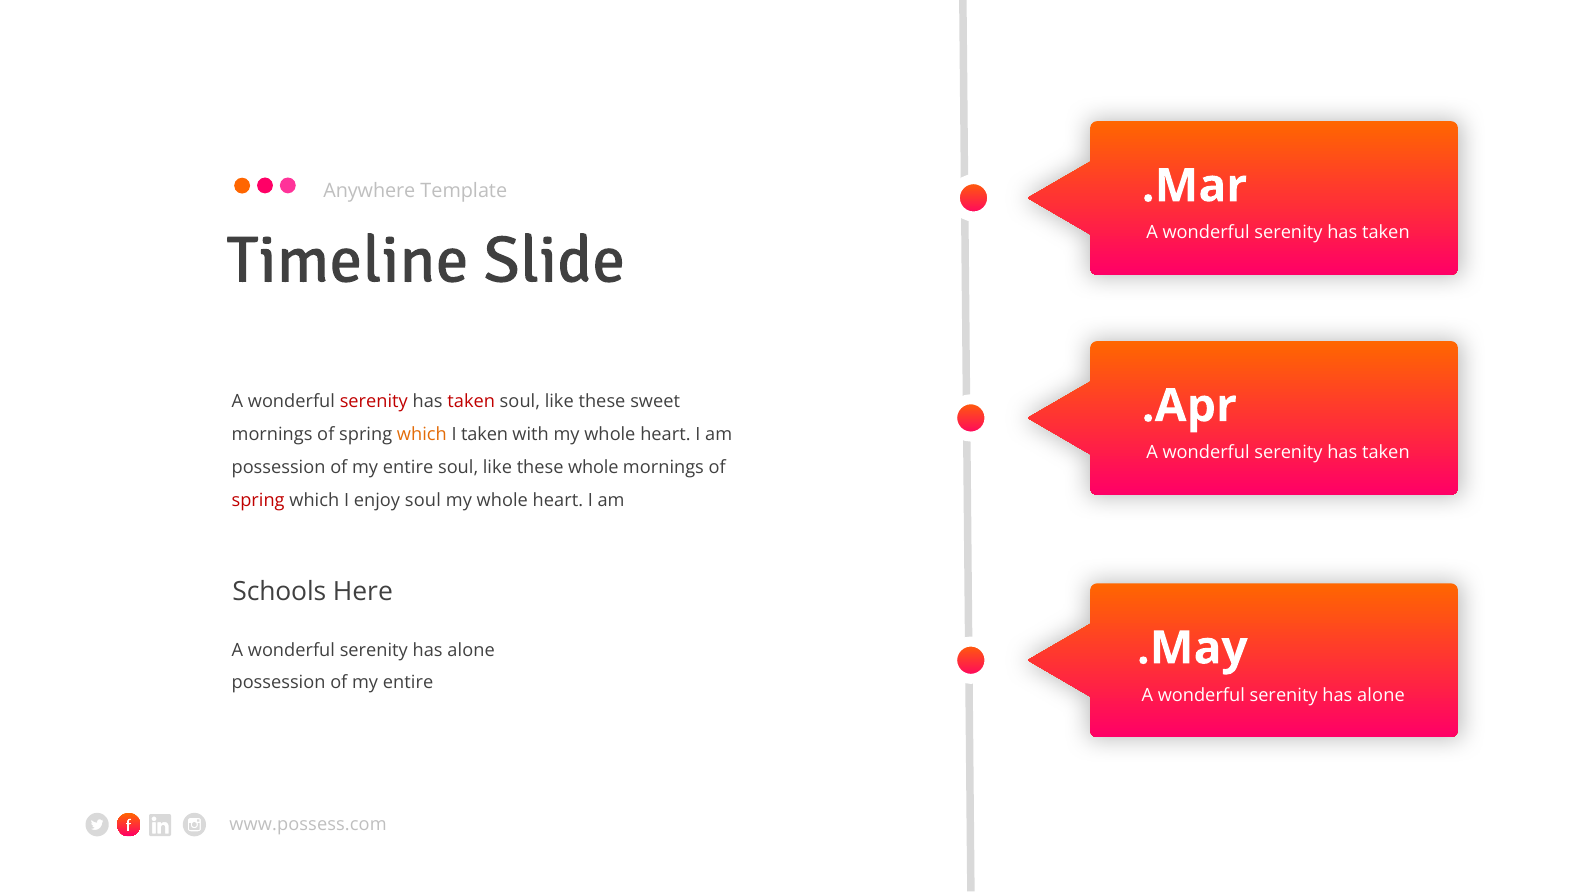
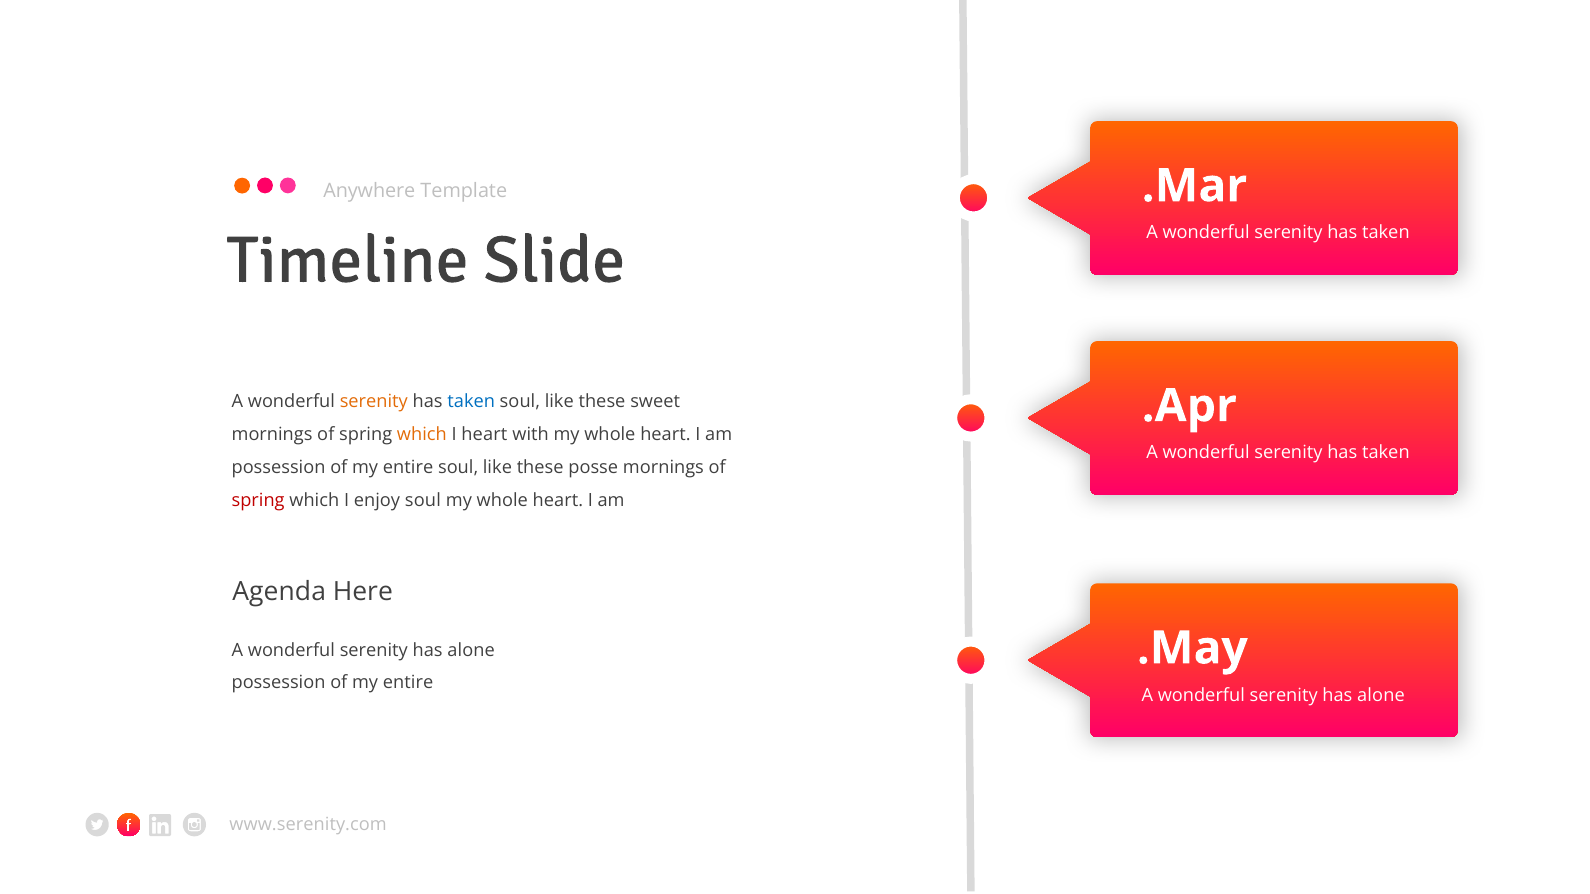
serenity at (374, 402) colour: red -> orange
taken at (471, 402) colour: red -> blue
I taken: taken -> heart
these whole: whole -> posse
Schools: Schools -> Agenda
www.possess.com: www.possess.com -> www.serenity.com
